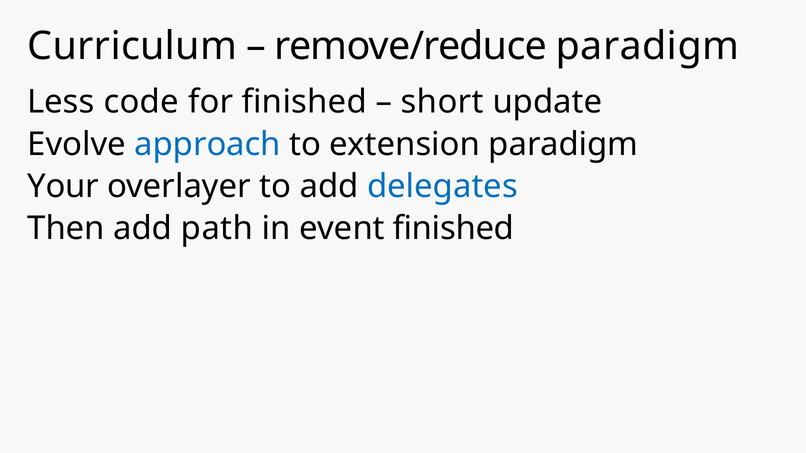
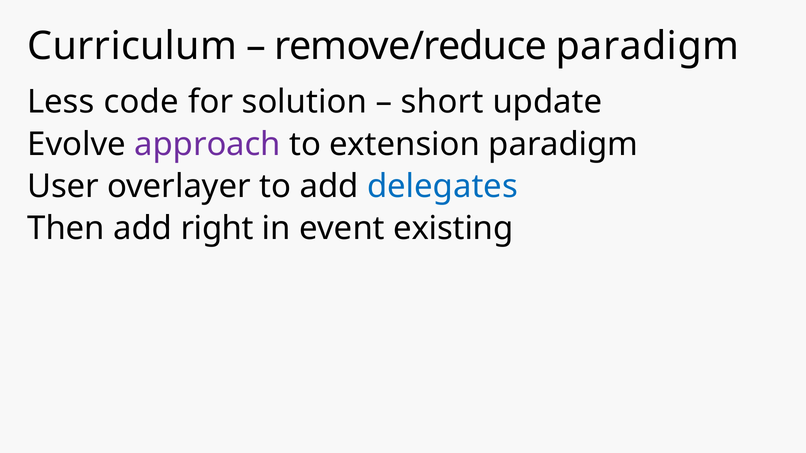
for finished: finished -> solution
approach colour: blue -> purple
Your: Your -> User
path: path -> right
event finished: finished -> existing
